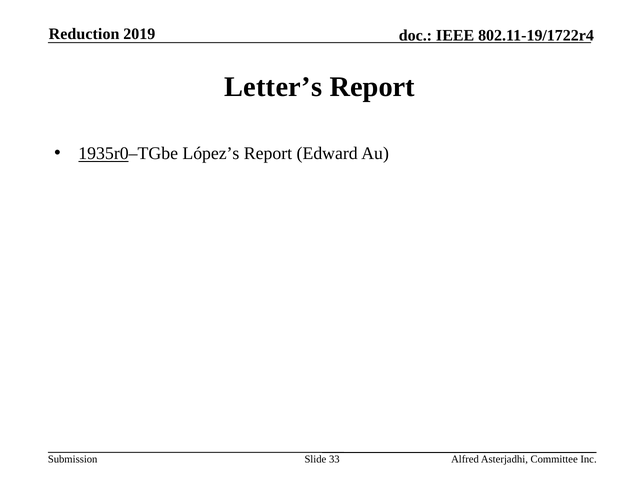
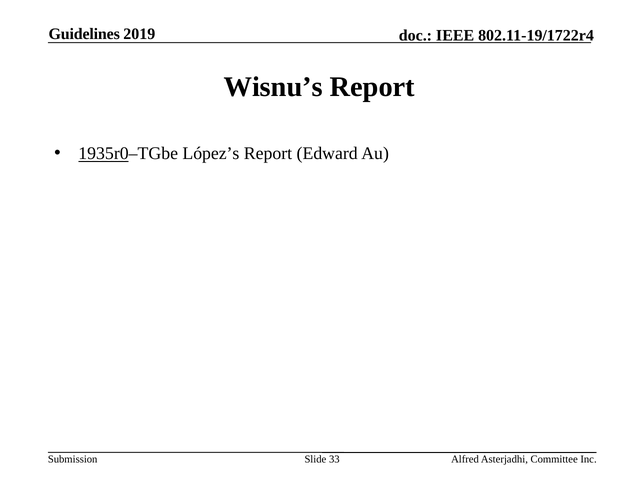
Reduction: Reduction -> Guidelines
Letter’s: Letter’s -> Wisnu’s
